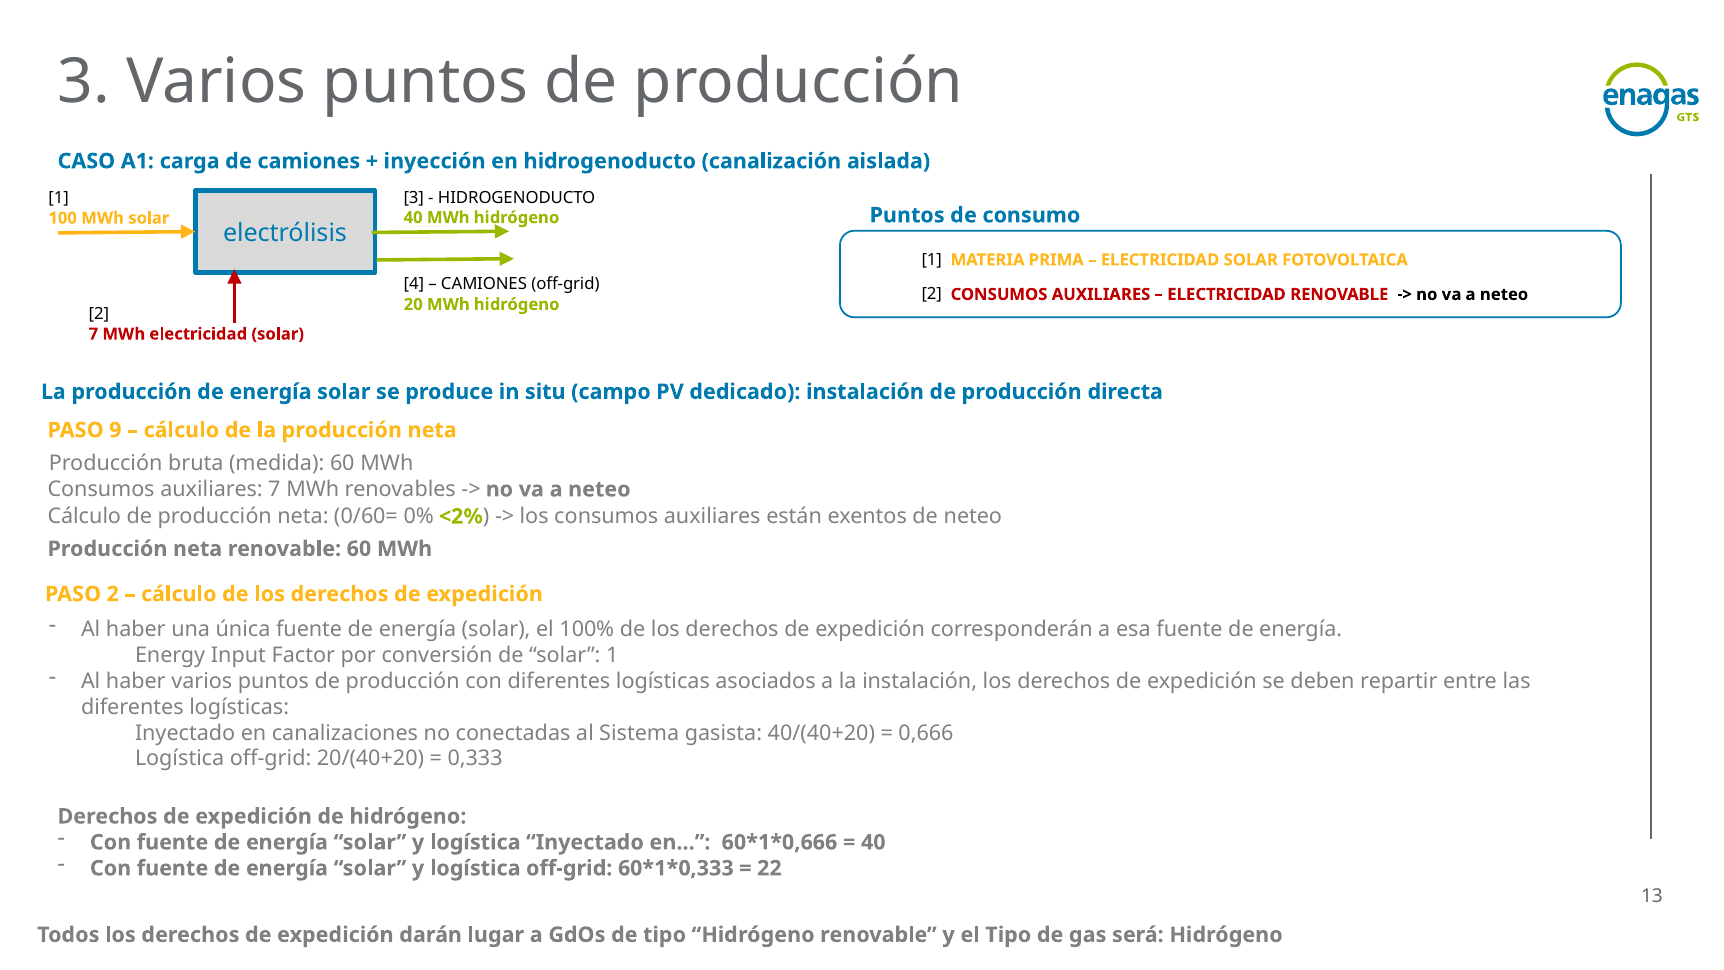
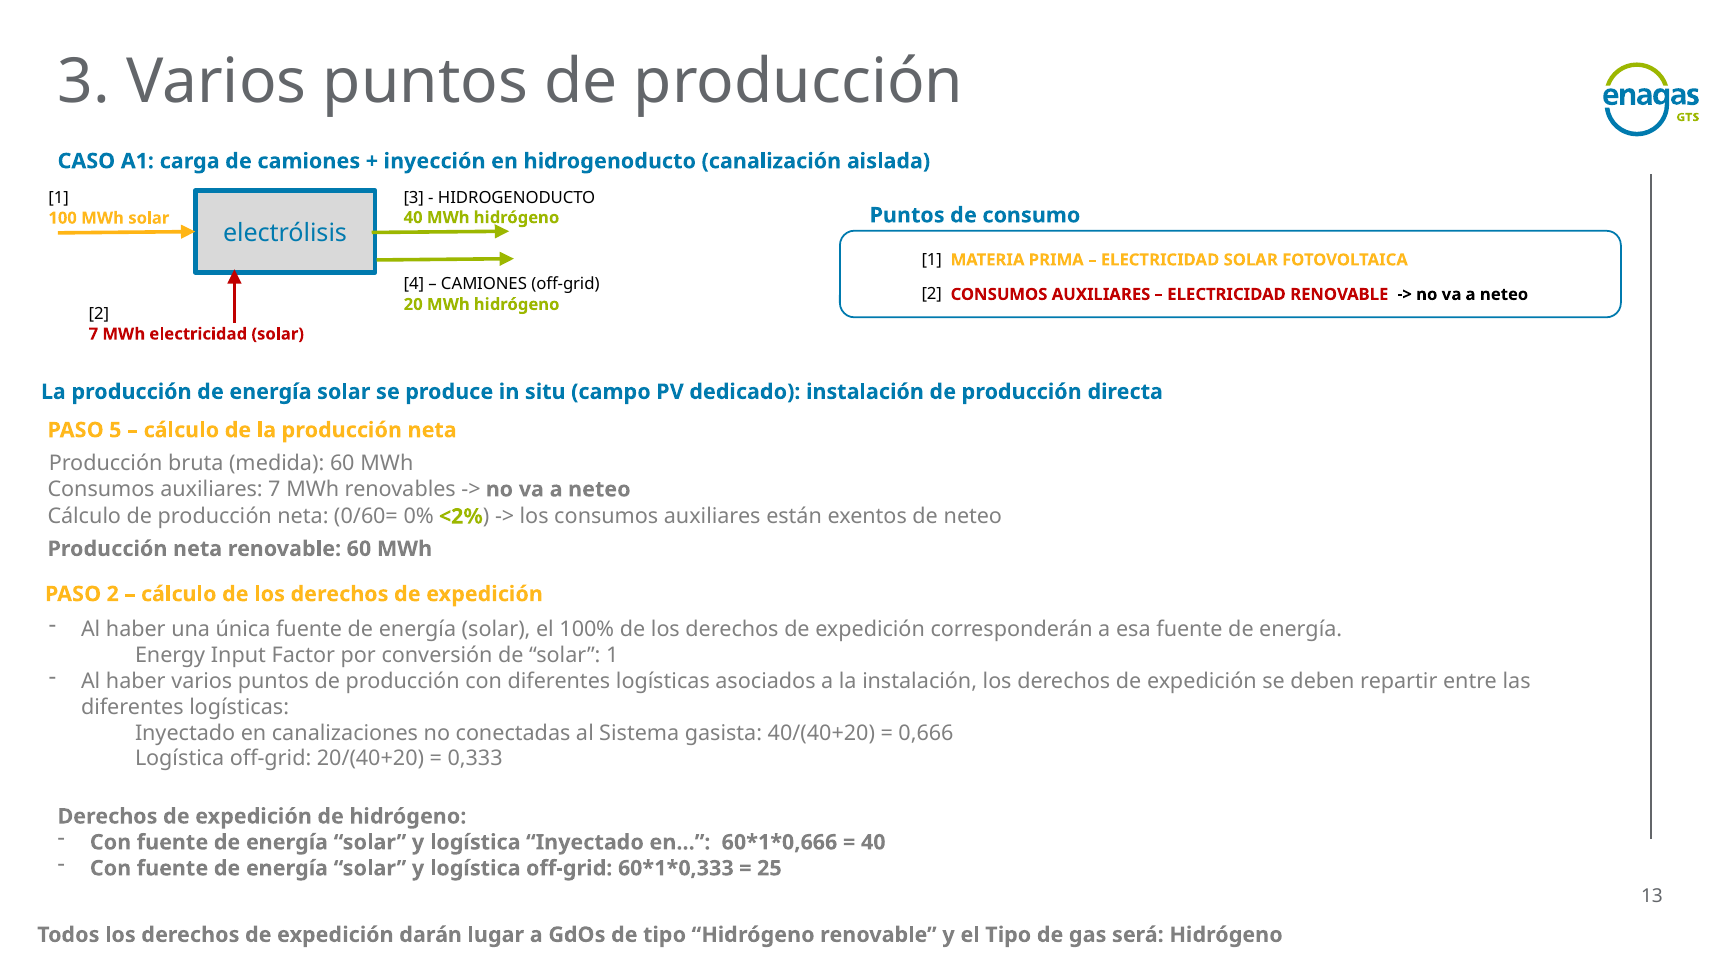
9: 9 -> 5
22: 22 -> 25
